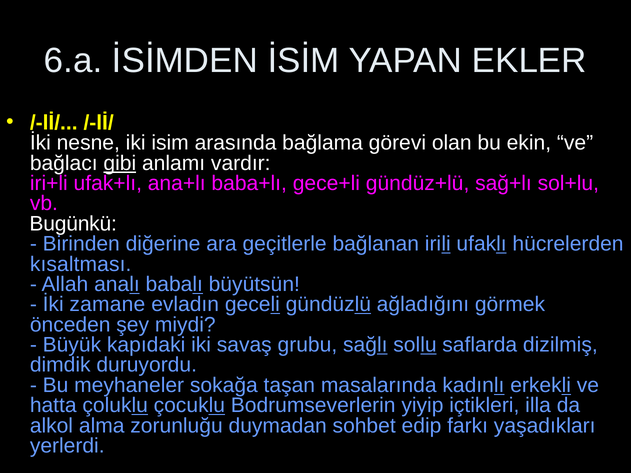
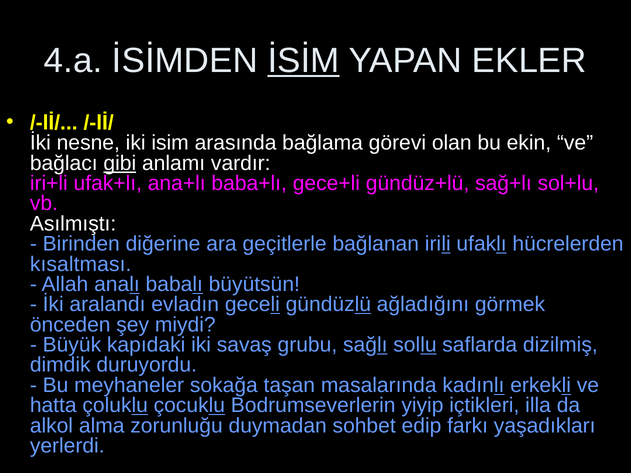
6.a: 6.a -> 4.a
İSİM underline: none -> present
Bugünkü: Bugünkü -> Asılmıştı
zamane: zamane -> aralandı
